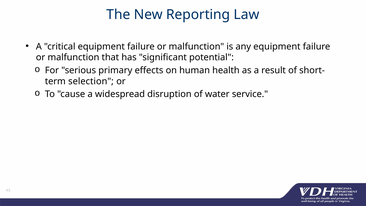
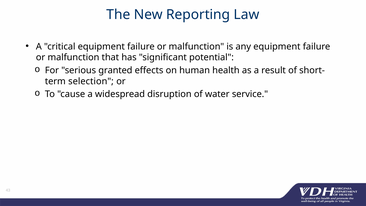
primary: primary -> granted
